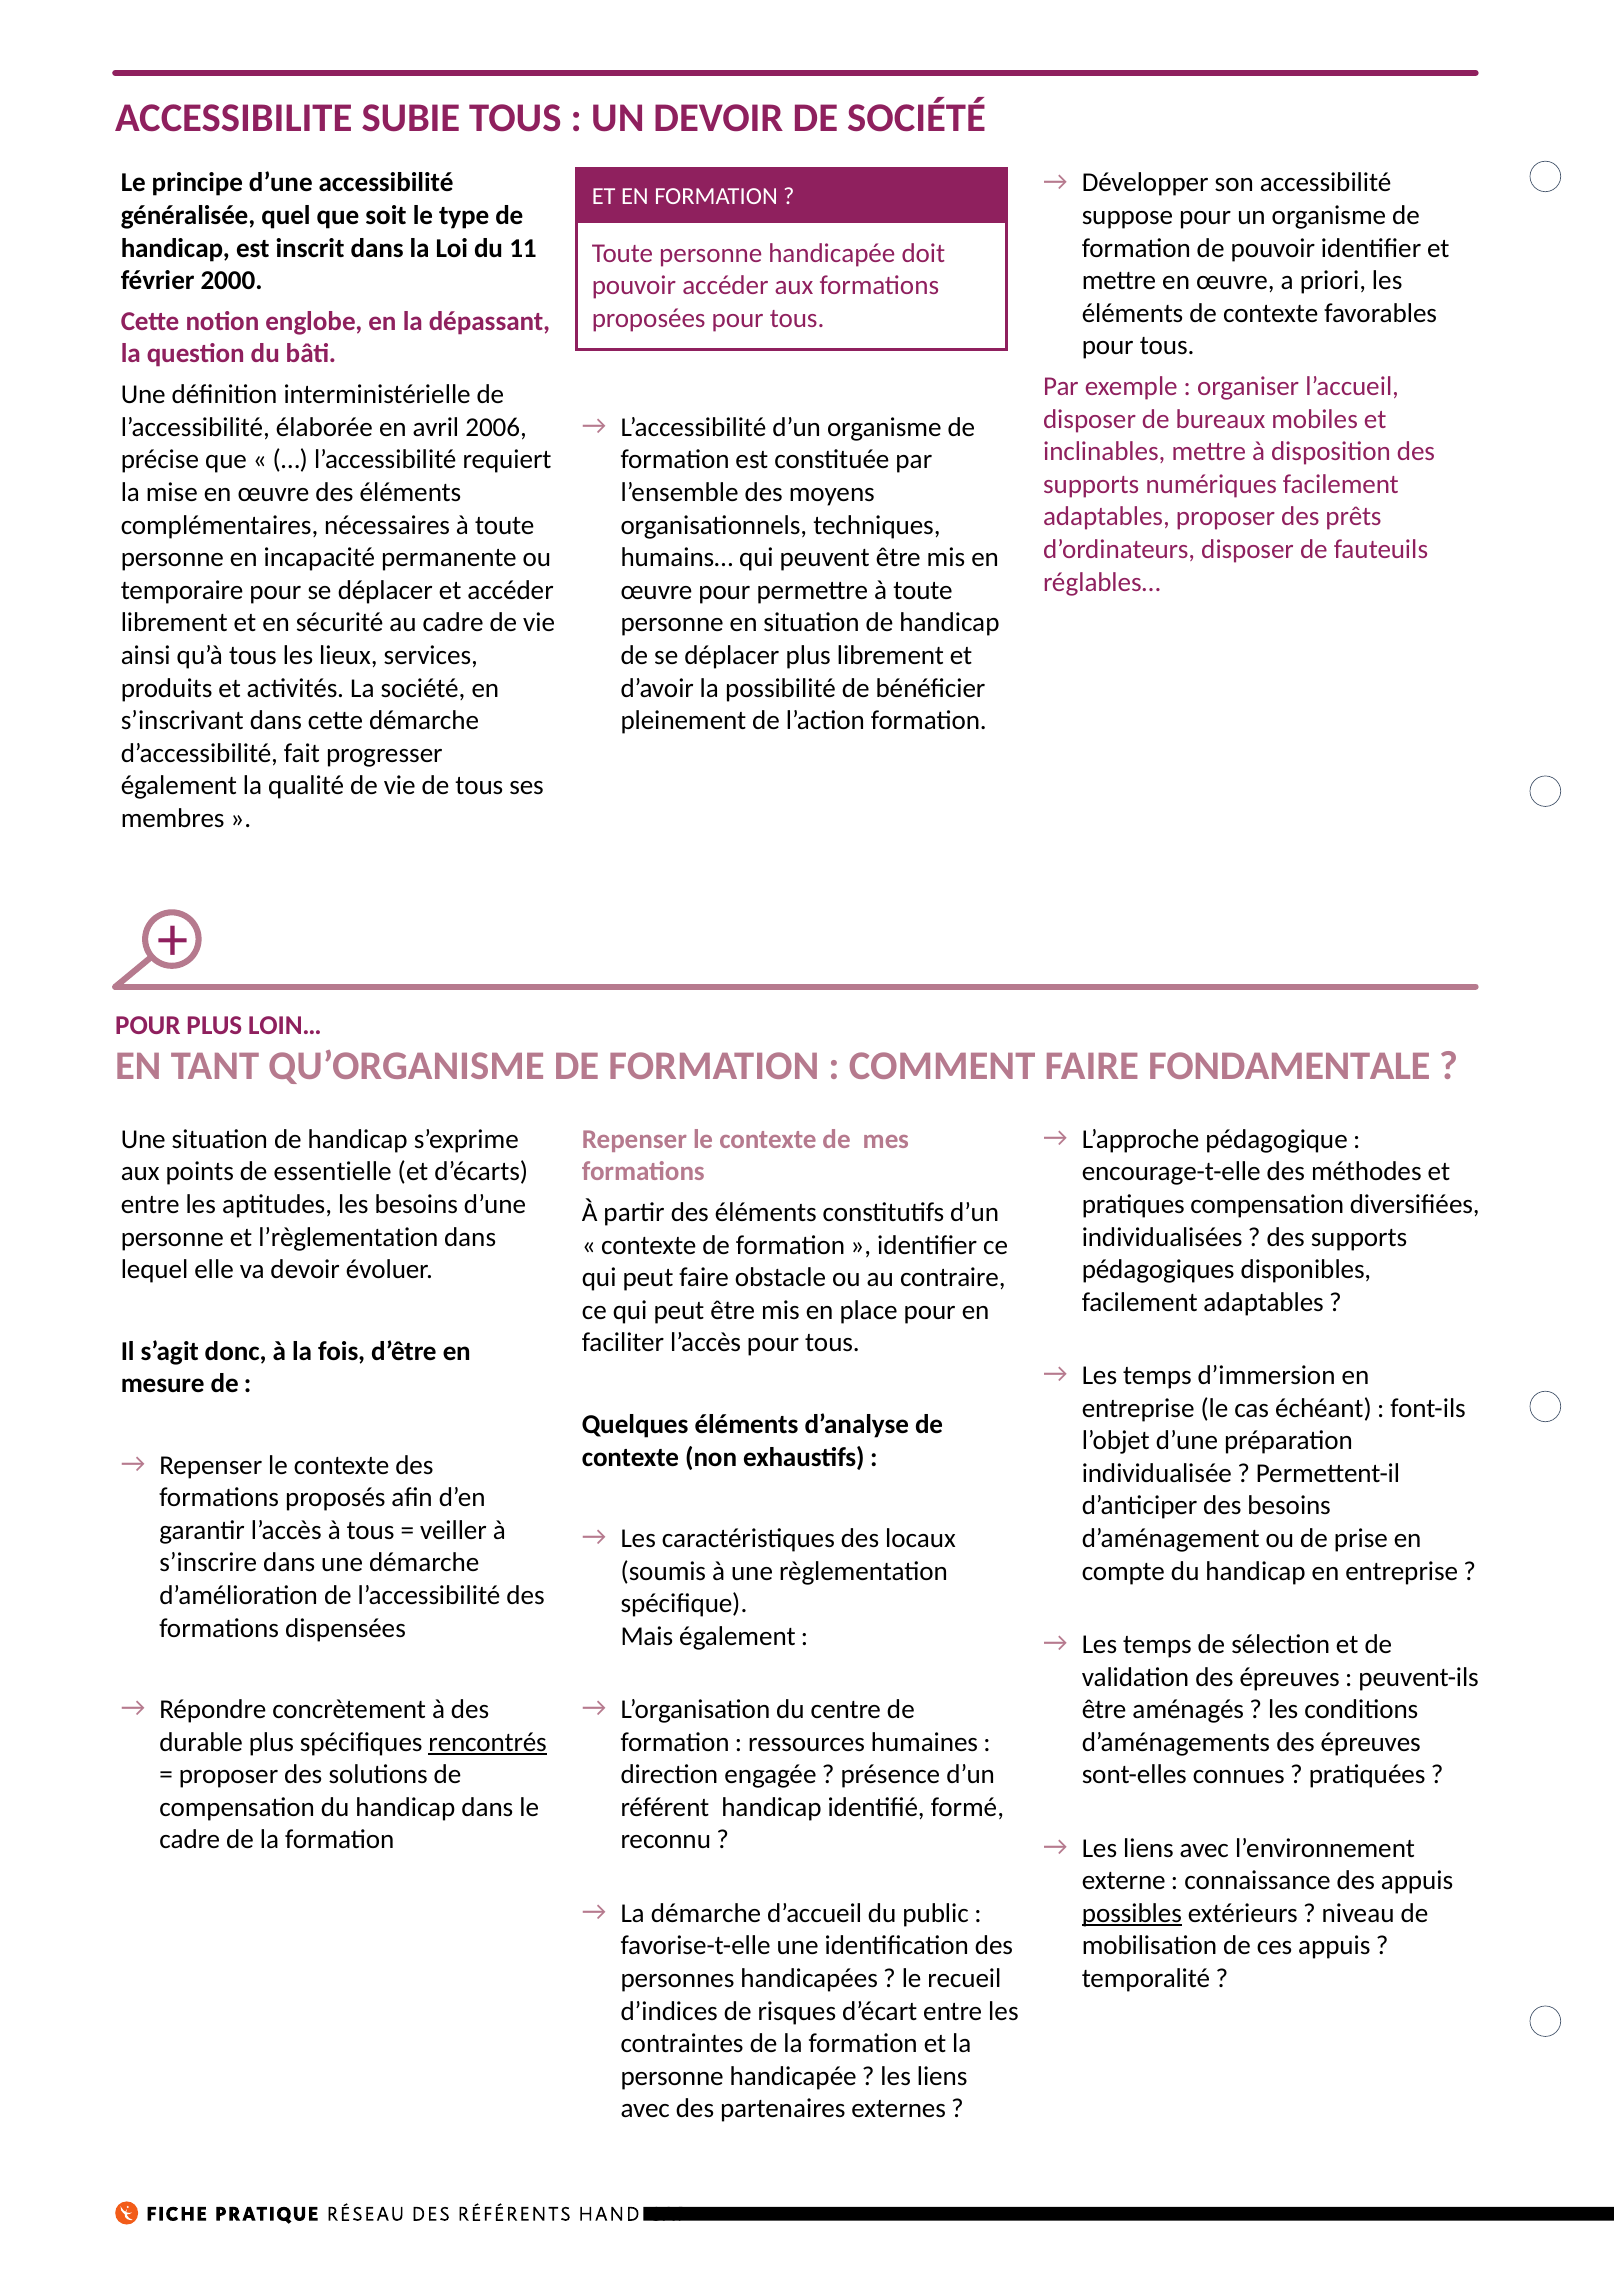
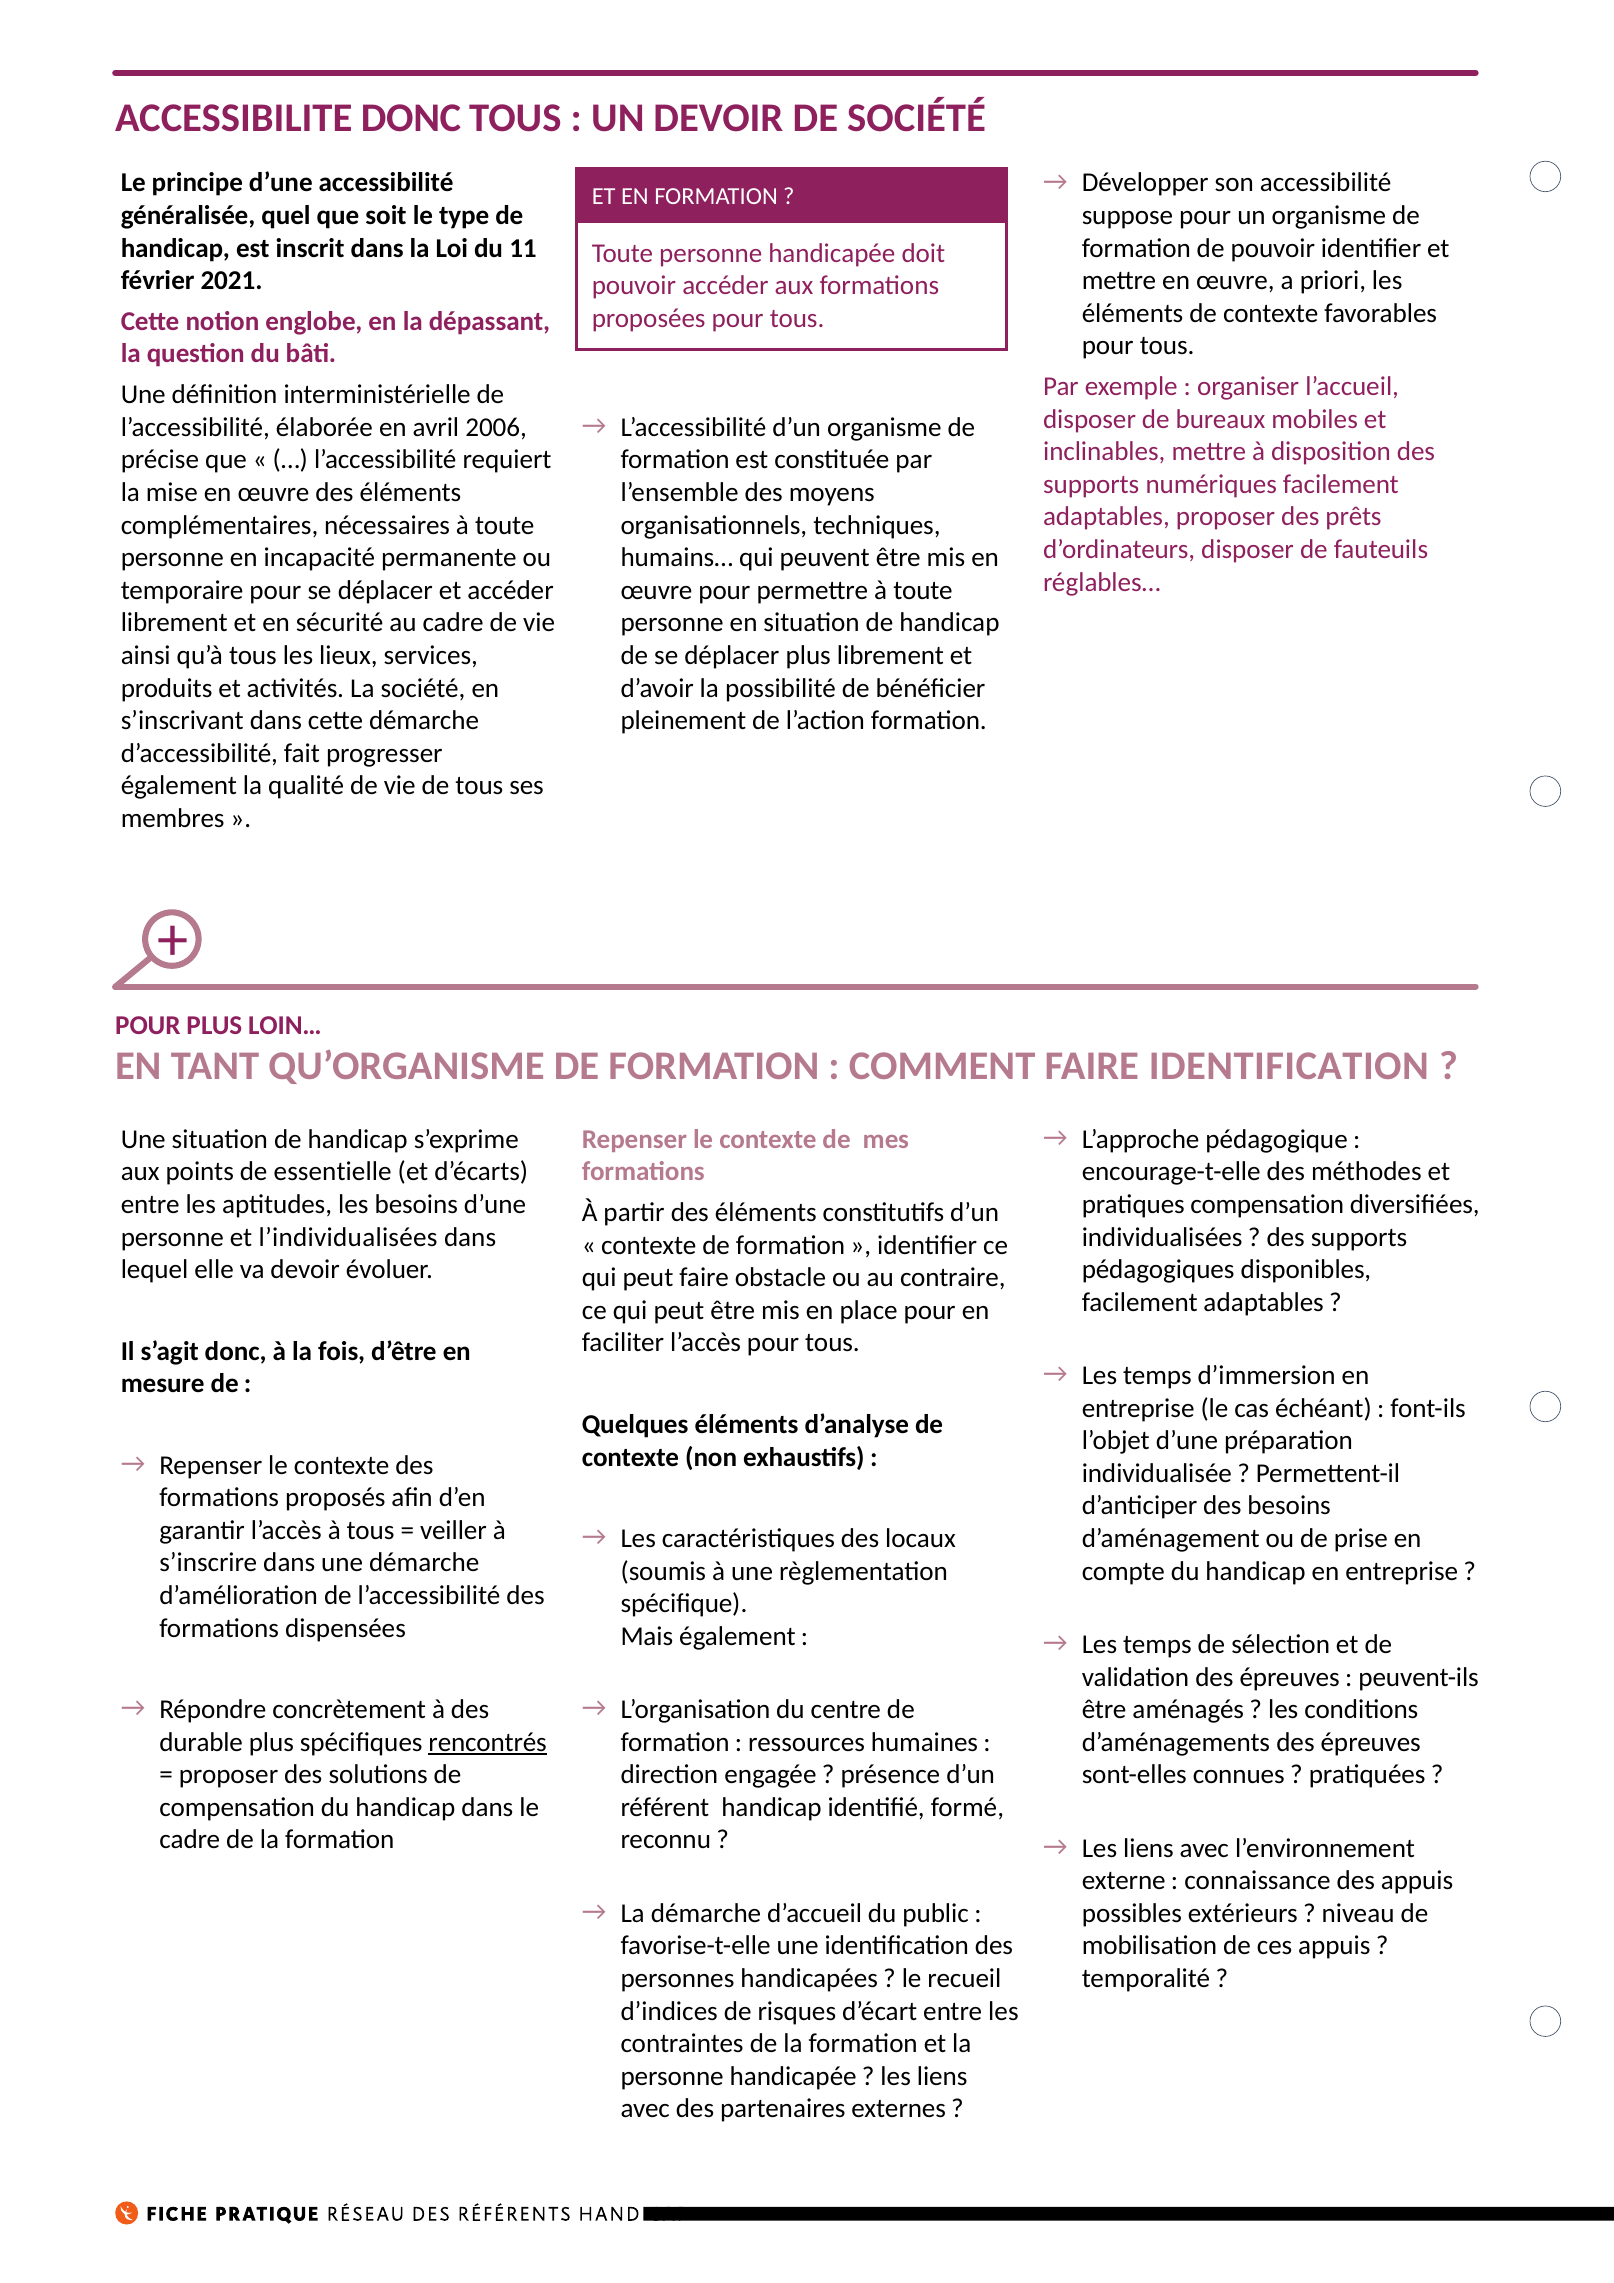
ACCESSIBILITE SUBIE: SUBIE -> DONC
2000: 2000 -> 2021
FAIRE FONDAMENTALE: FONDAMENTALE -> IDENTIFICATION
l’règlementation: l’règlementation -> l’individualisées
possibles underline: present -> none
